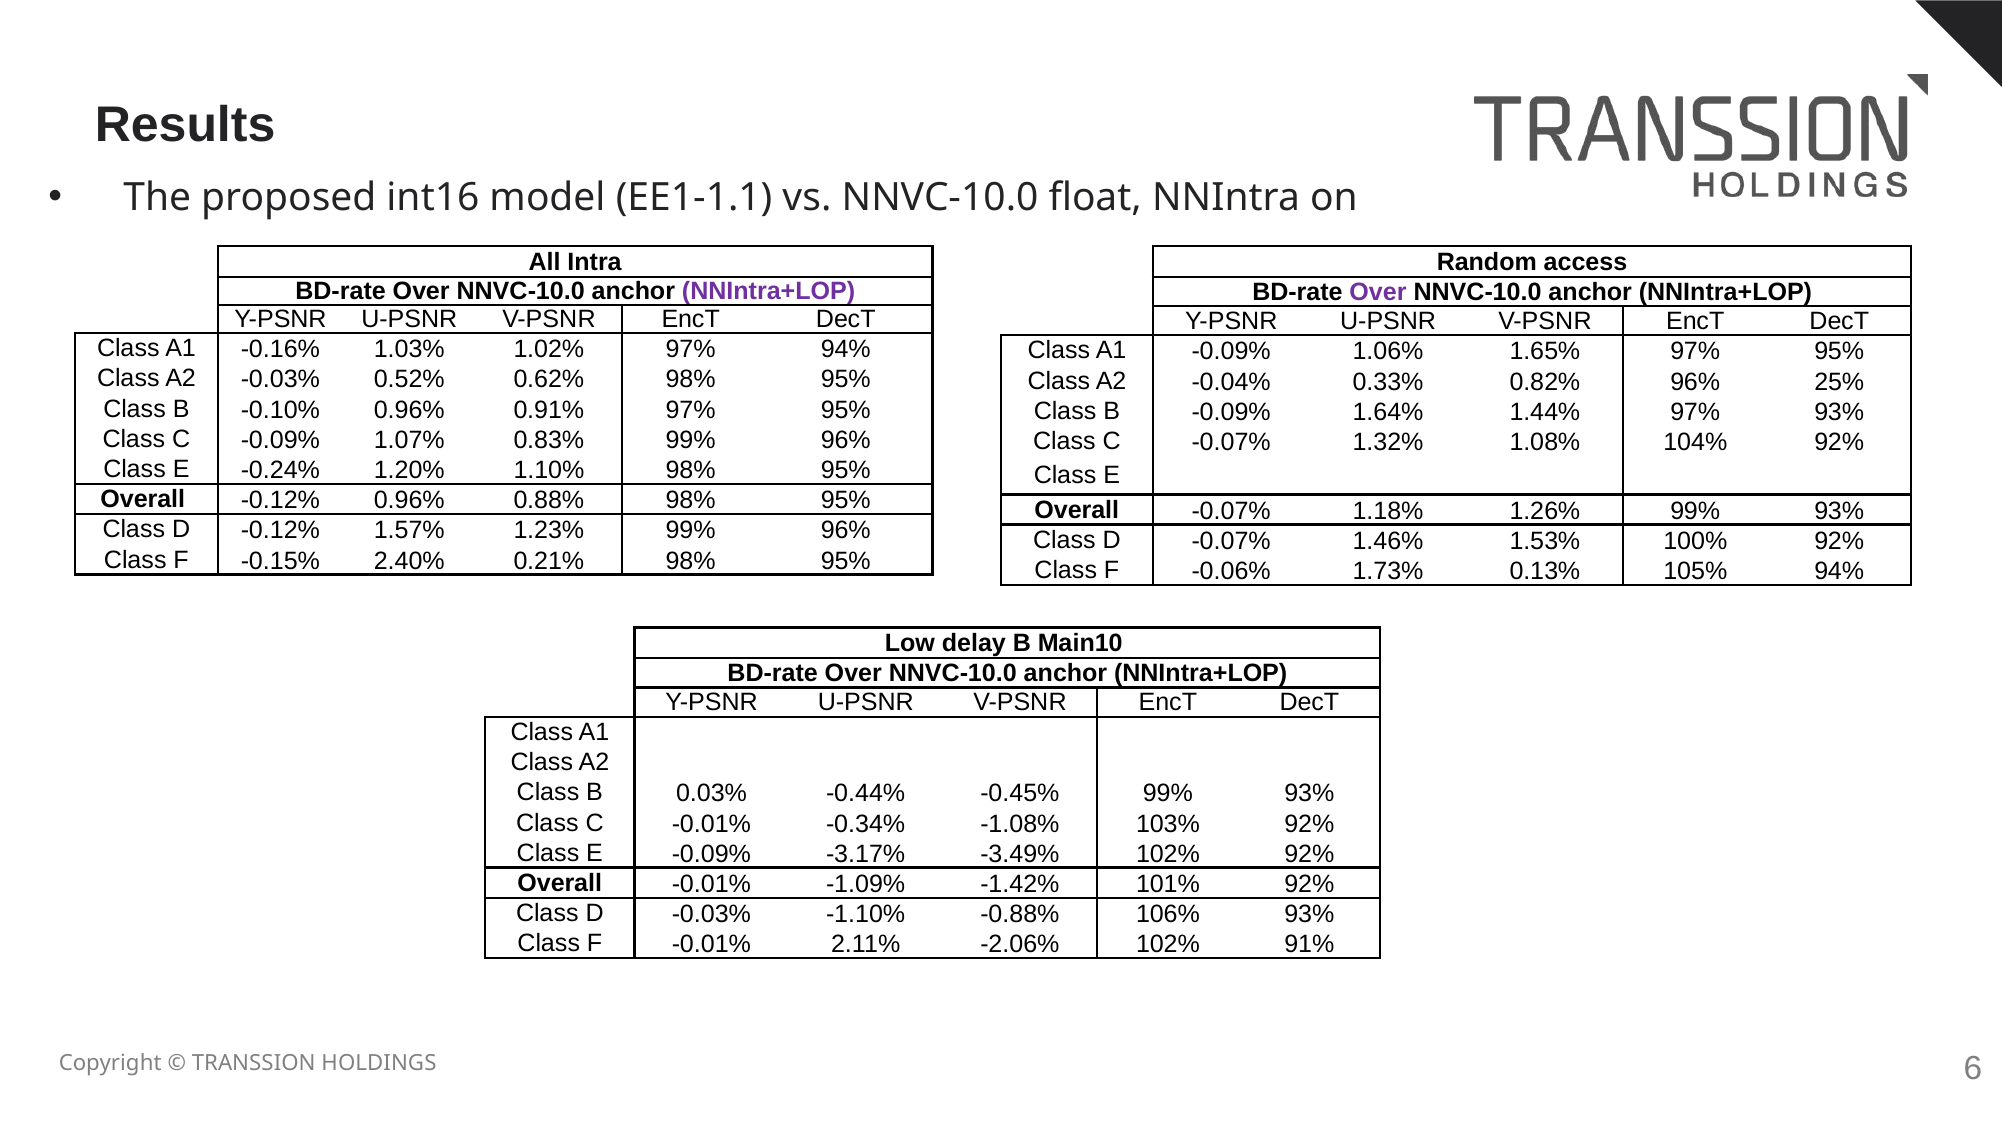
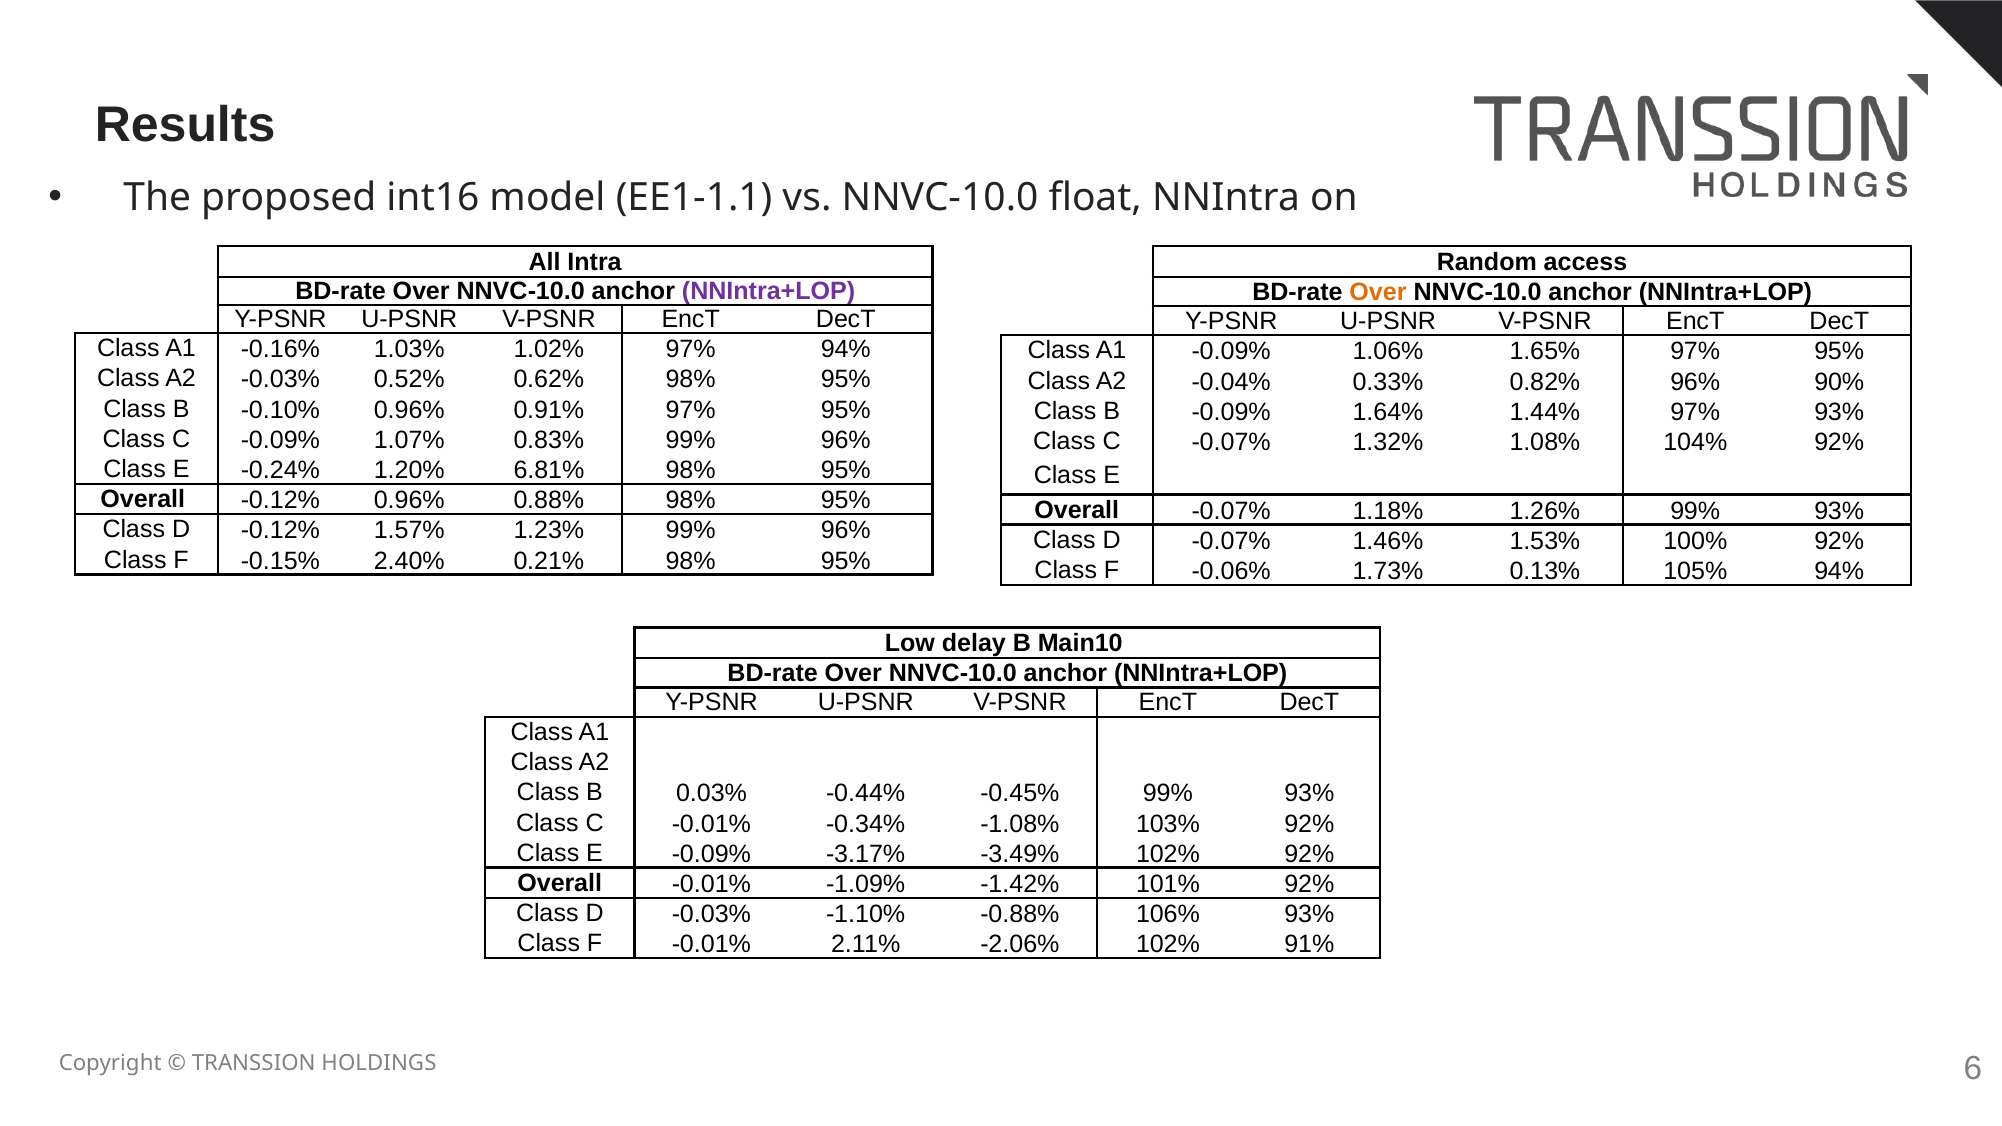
Over at (1378, 292) colour: purple -> orange
25%: 25% -> 90%
1.10%: 1.10% -> 6.81%
